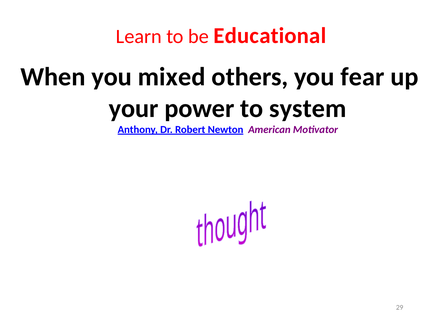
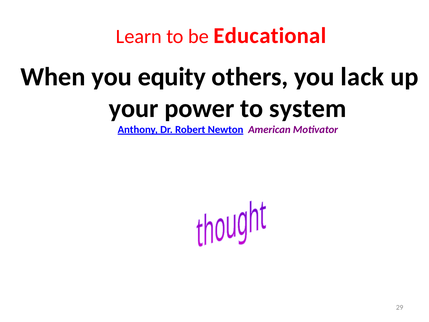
mixed: mixed -> equity
fear: fear -> lack
